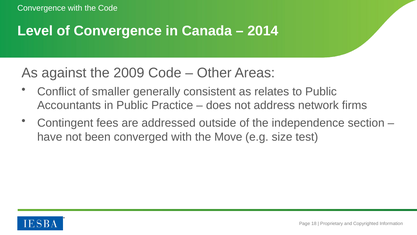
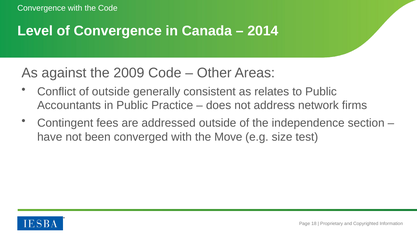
of smaller: smaller -> outside
